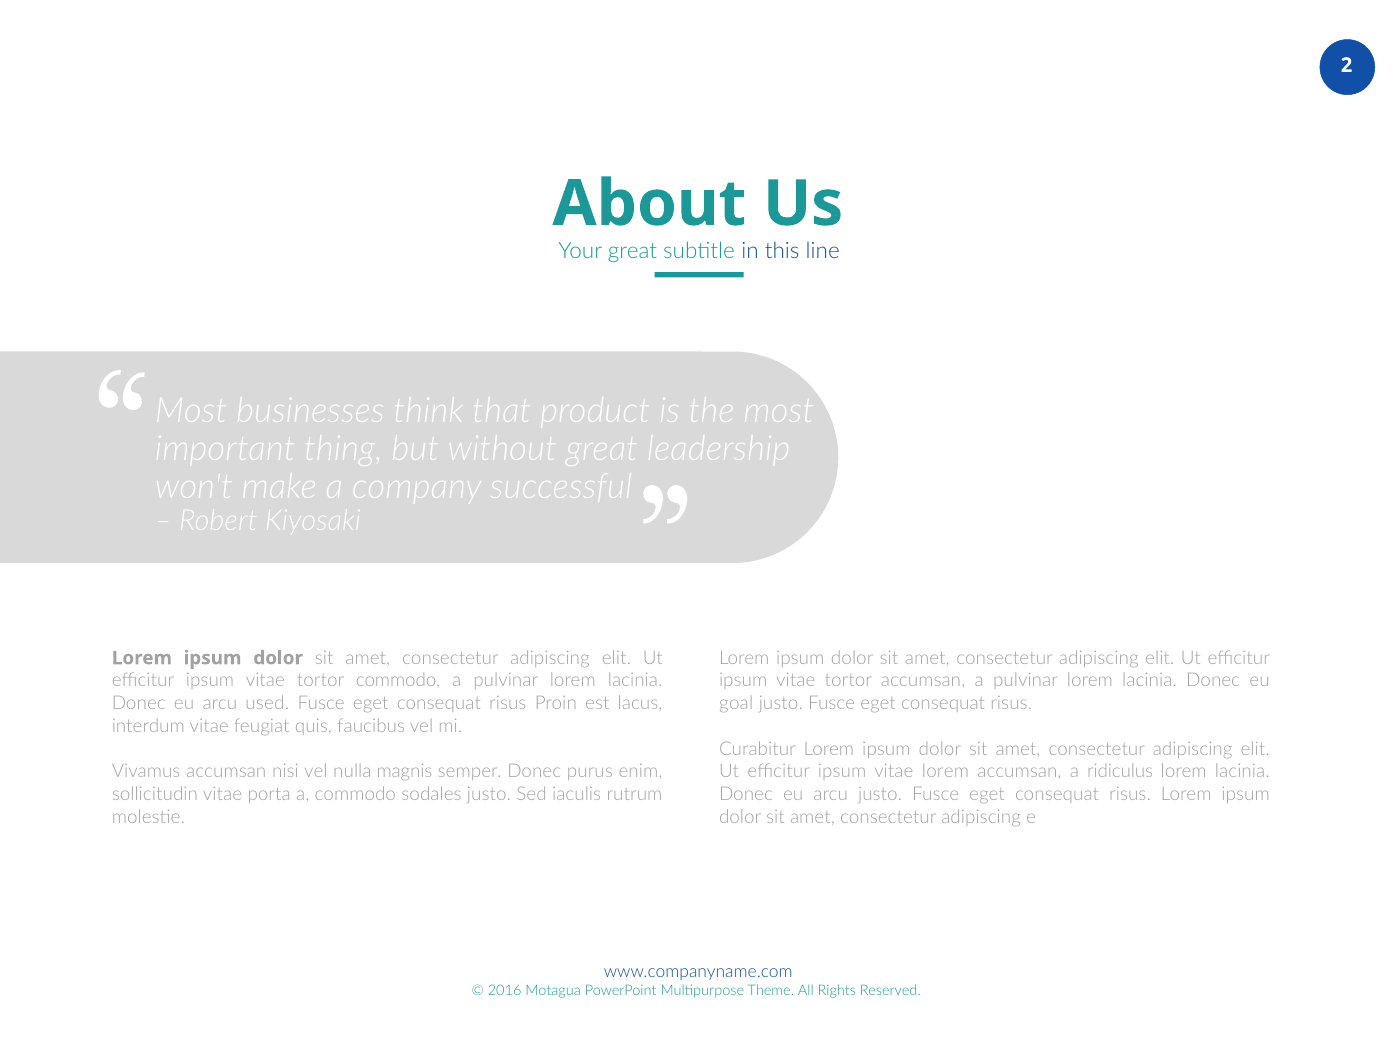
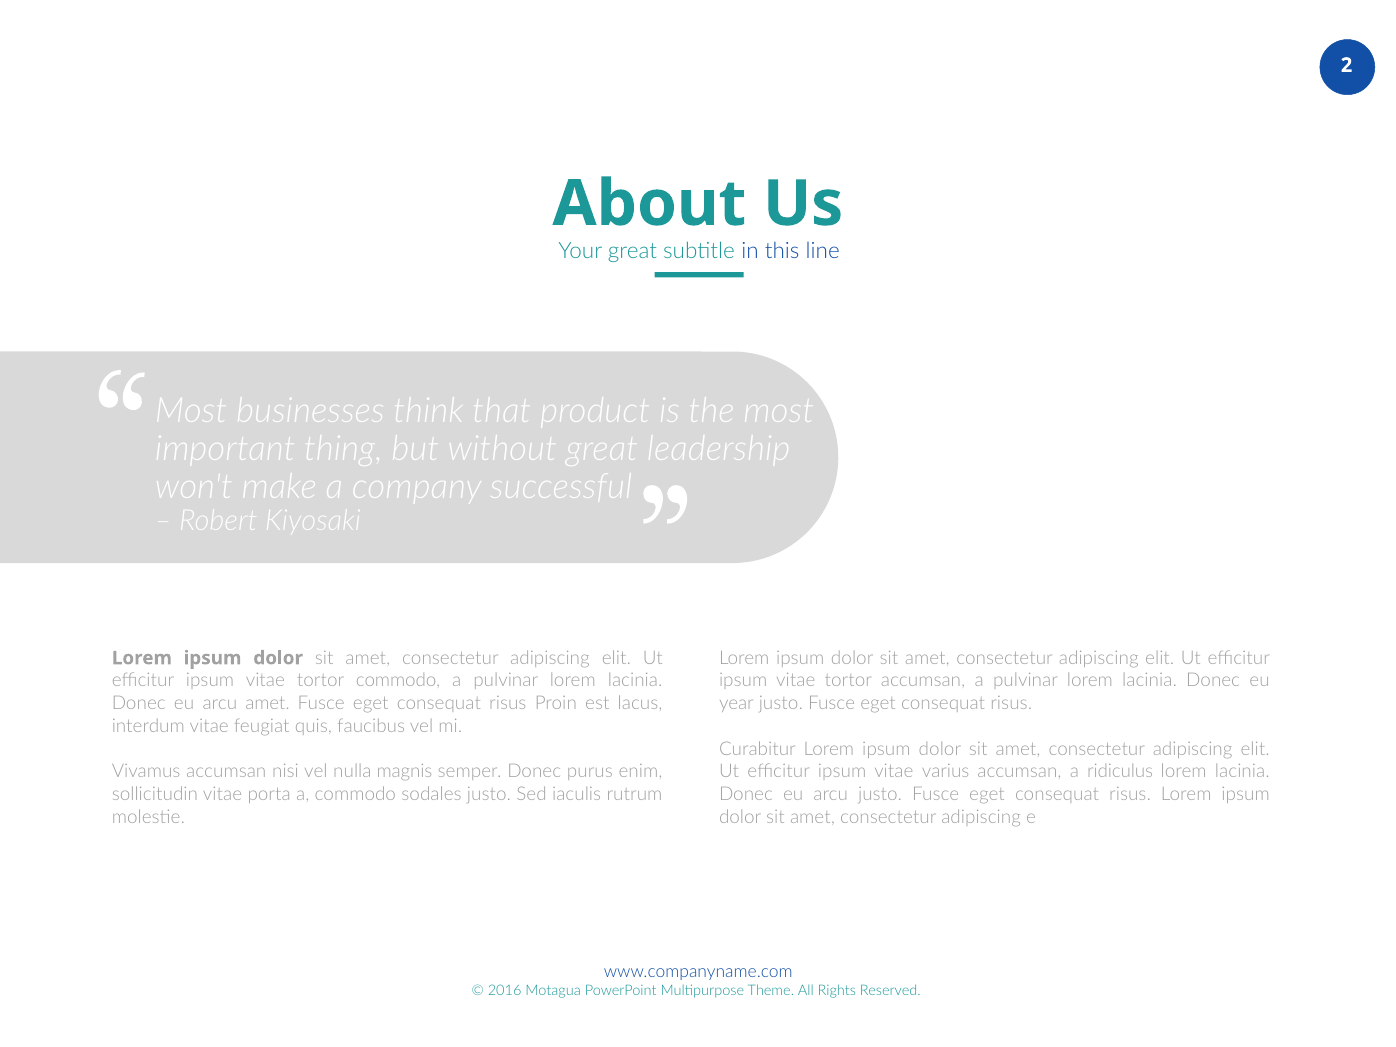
arcu used: used -> amet
goal: goal -> year
vitae lorem: lorem -> varius
